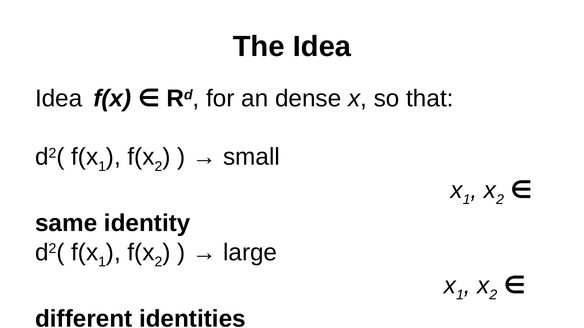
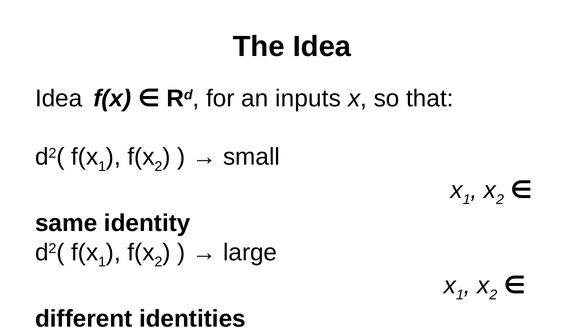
dense: dense -> inputs
